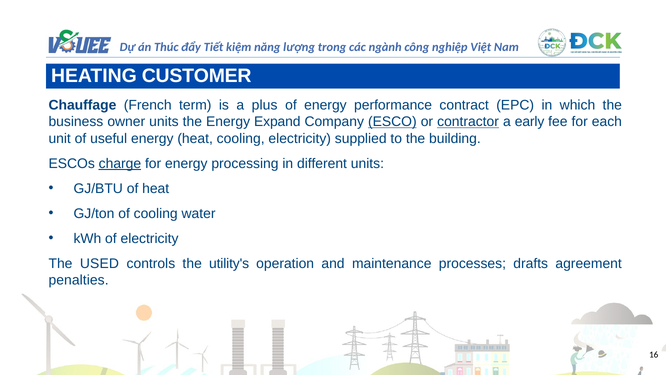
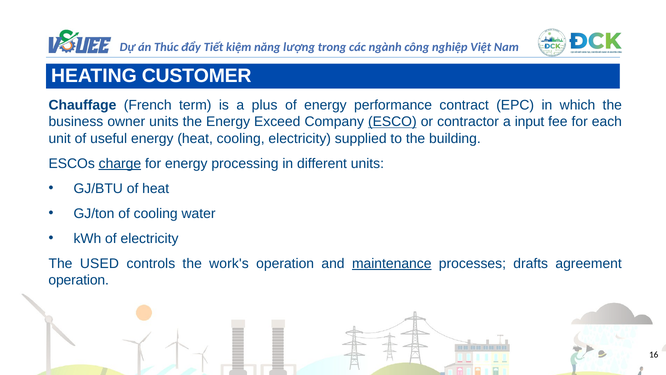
Expand: Expand -> Exceed
contractor underline: present -> none
early: early -> input
utility's: utility's -> work's
maintenance underline: none -> present
penalties at (79, 280): penalties -> operation
